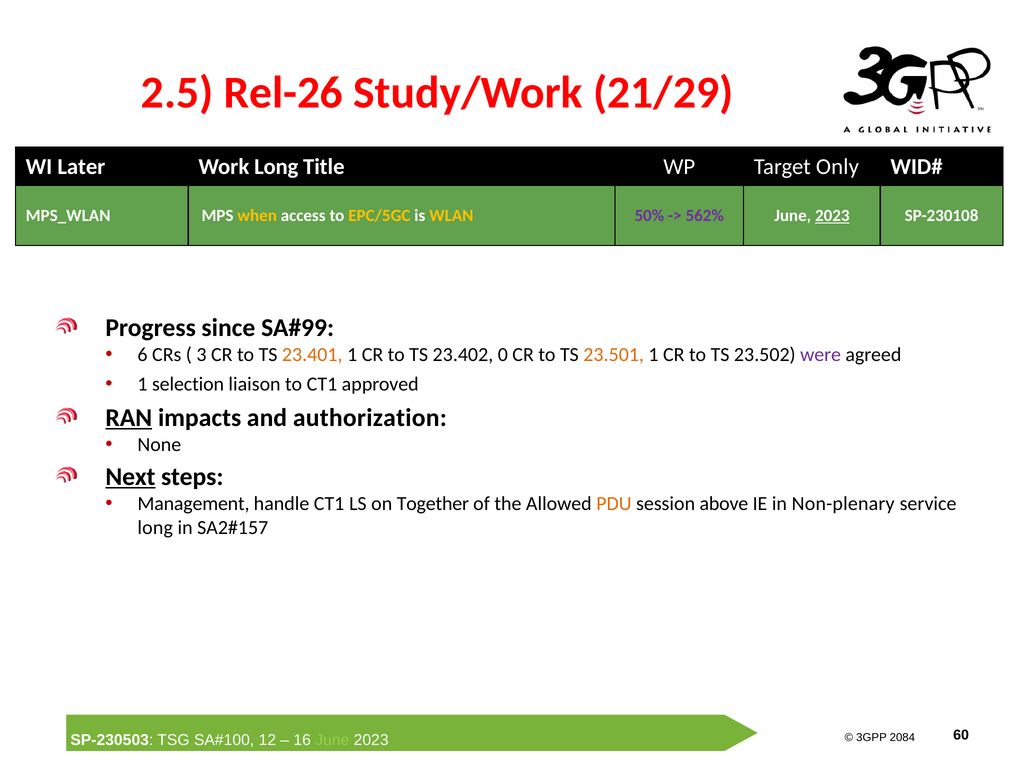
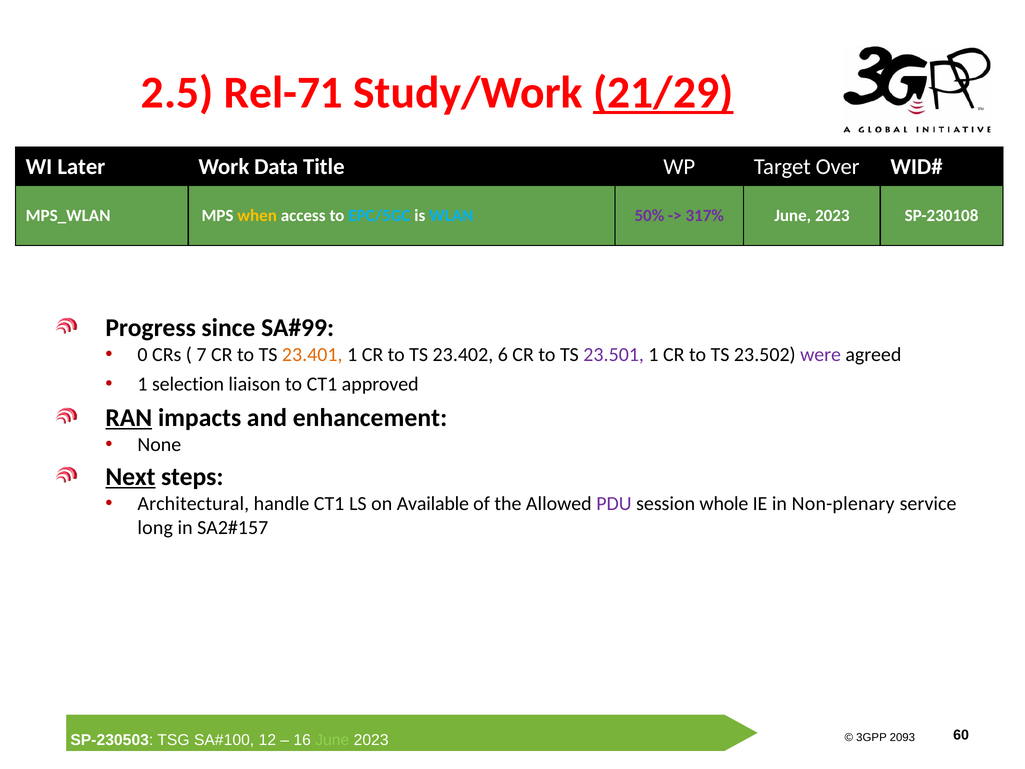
Rel-26: Rel-26 -> Rel-71
21/29 underline: none -> present
Work Long: Long -> Data
Only: Only -> Over
EPC/5GC colour: yellow -> light blue
WLAN colour: yellow -> light blue
562%: 562% -> 317%
2023 at (832, 216) underline: present -> none
6: 6 -> 0
3: 3 -> 7
0: 0 -> 6
23.501 colour: orange -> purple
authorization: authorization -> enhancement
Management: Management -> Architectural
Together: Together -> Available
PDU colour: orange -> purple
above: above -> whole
2084: 2084 -> 2093
